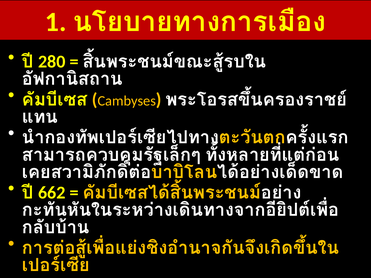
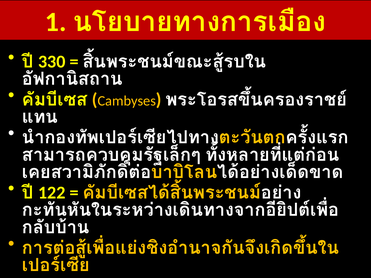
280: 280 -> 330
662: 662 -> 122
